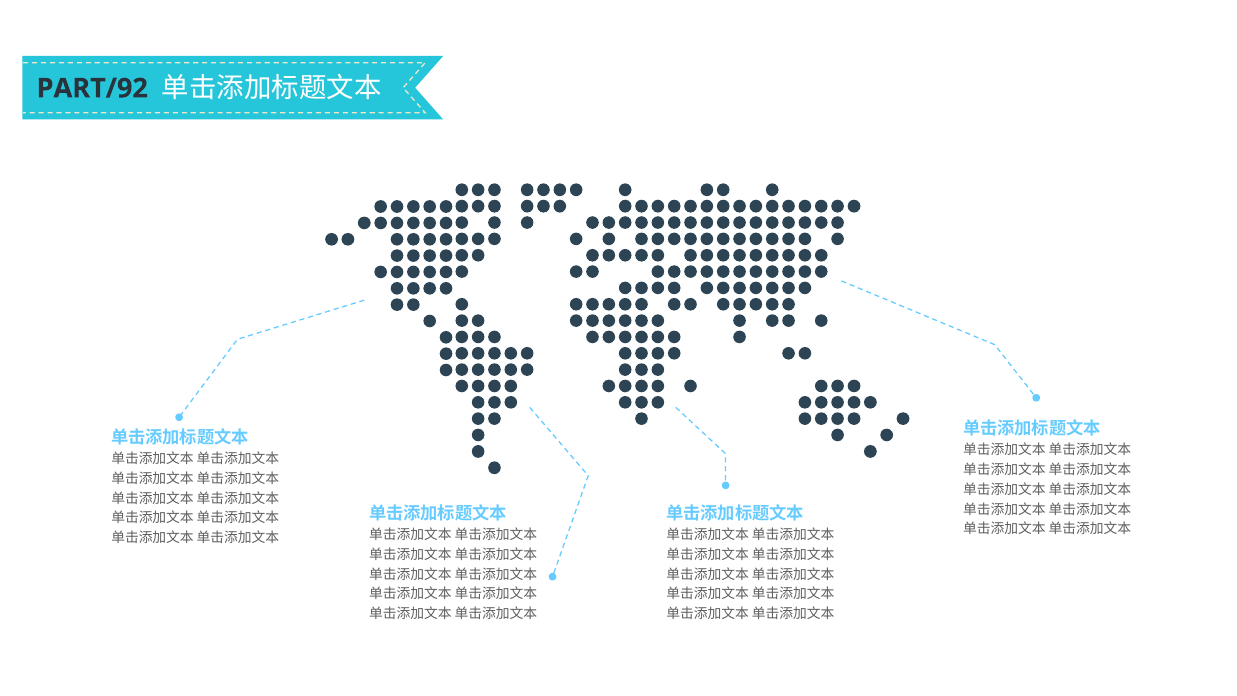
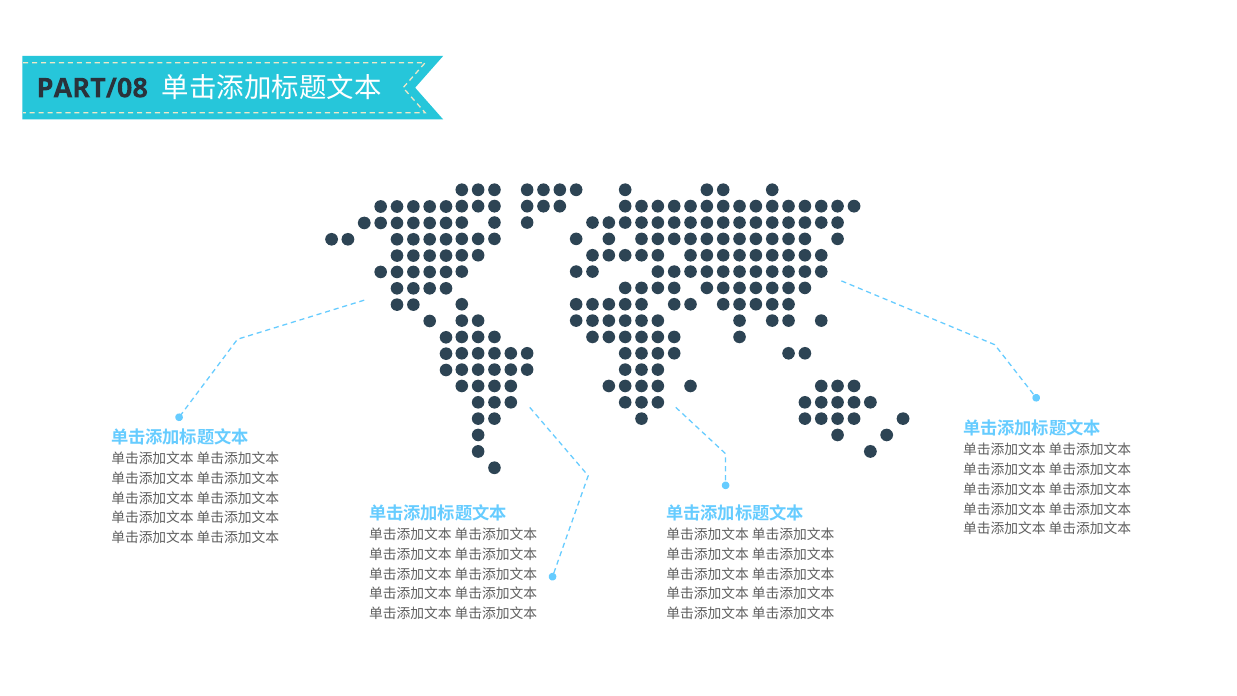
PART/92: PART/92 -> PART/08
